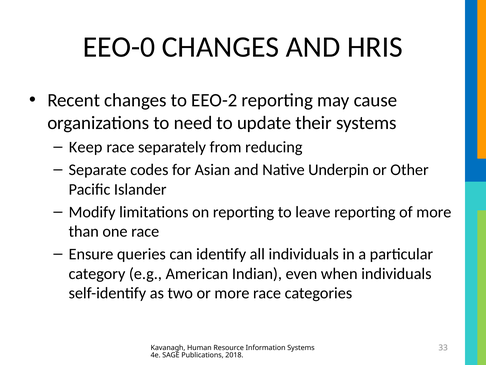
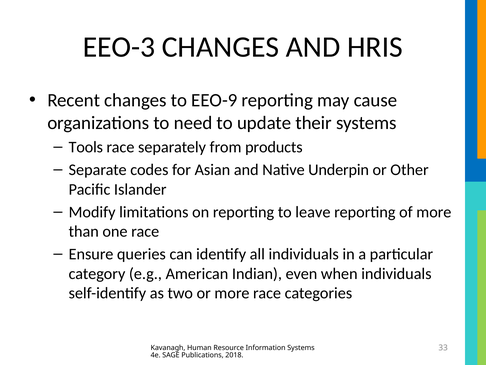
EEO-0: EEO-0 -> EEO-3
EEO-2: EEO-2 -> EEO-9
Keep: Keep -> Tools
reducing: reducing -> products
